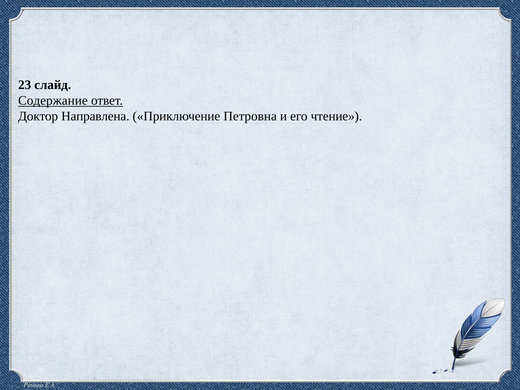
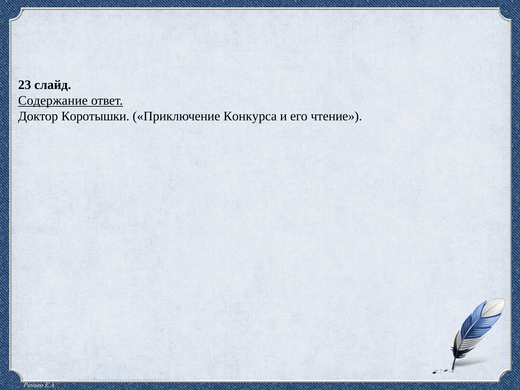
Направлена: Направлена -> Коротышки
Петровна: Петровна -> Конкурса
